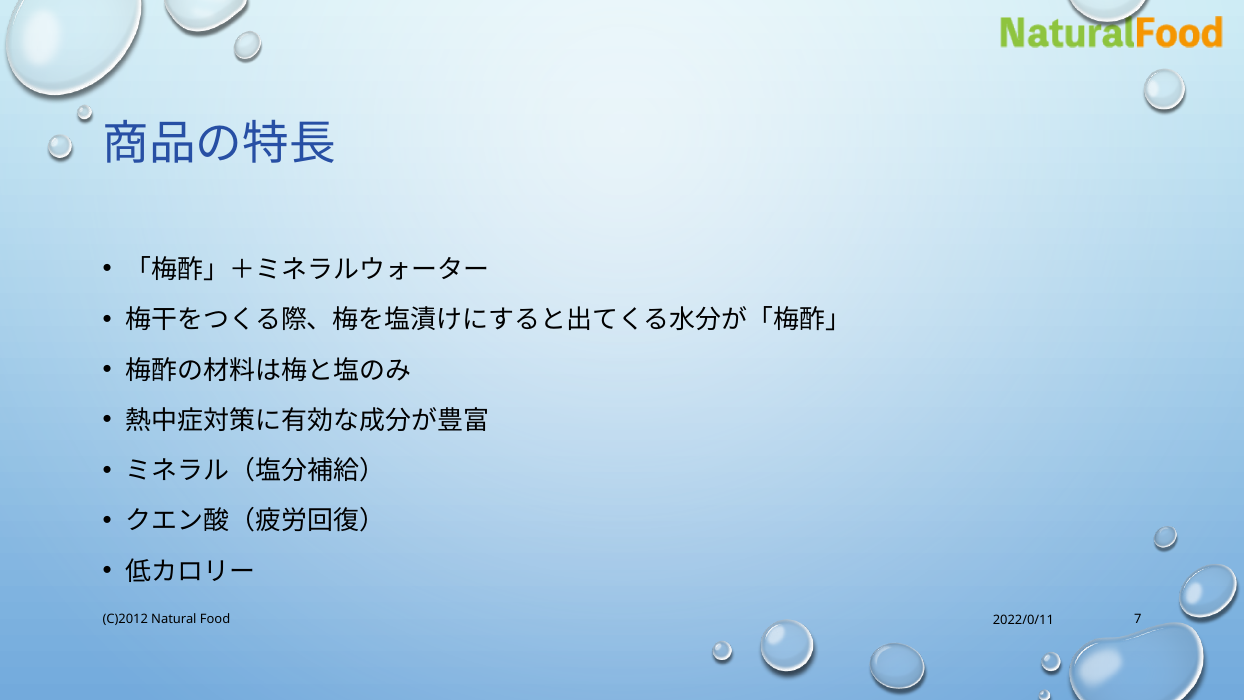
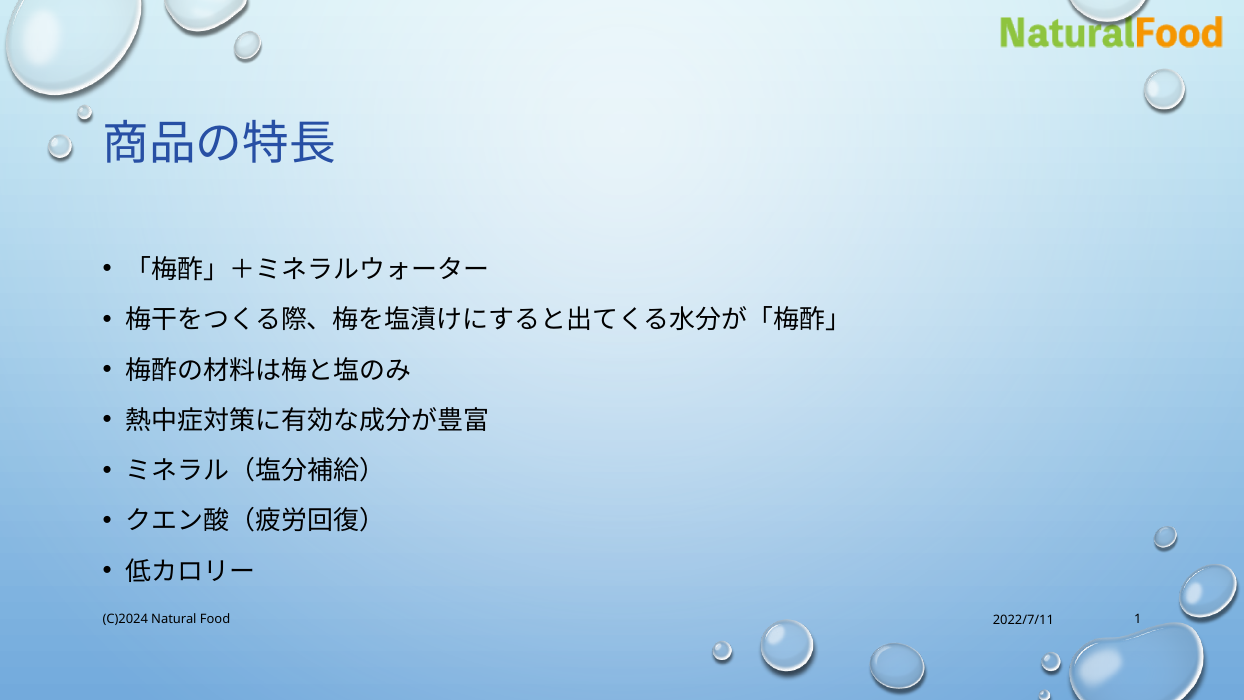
C)2012: C)2012 -> C)2024
7: 7 -> 1
2022/0/11: 2022/0/11 -> 2022/7/11
